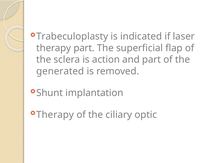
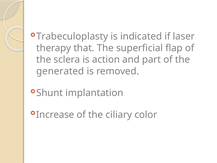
therapy part: part -> that
Therapy at (55, 114): Therapy -> Increase
optic: optic -> color
